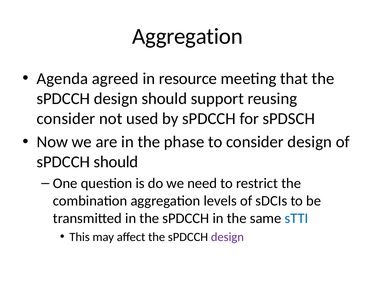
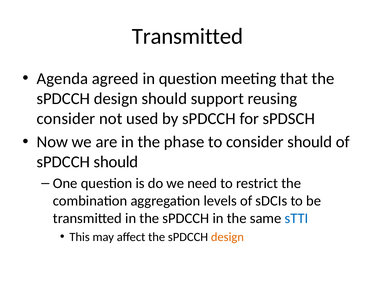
Aggregation at (188, 36): Aggregation -> Transmitted
in resource: resource -> question
consider design: design -> should
design at (227, 237) colour: purple -> orange
